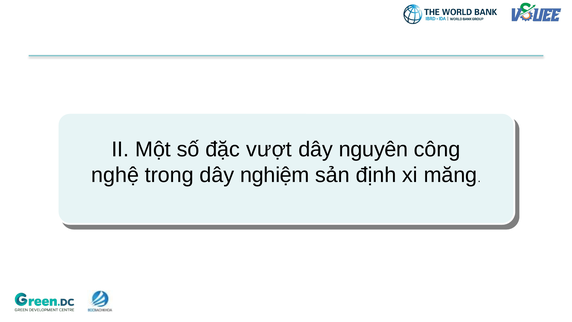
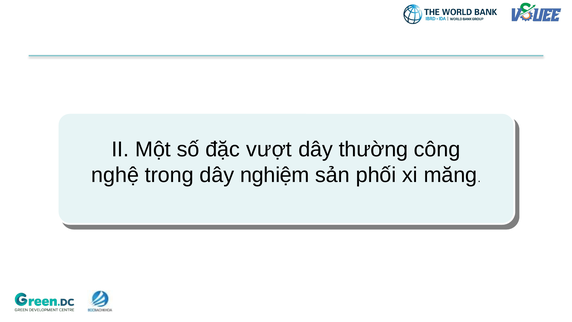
nguyên: nguyên -> thường
định: định -> phối
